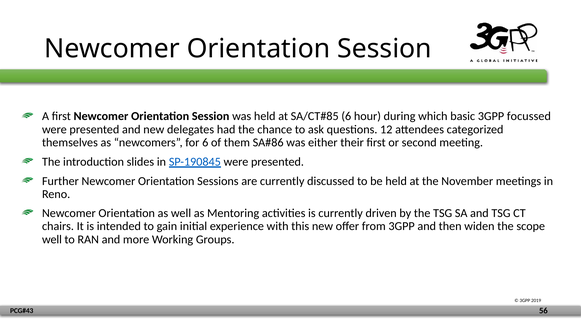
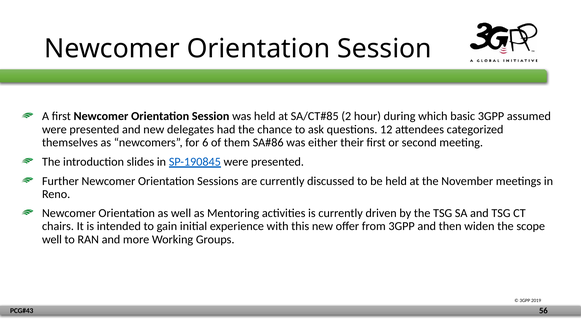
6 at (346, 116): 6 -> 2
focussed: focussed -> assumed
